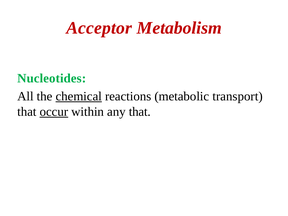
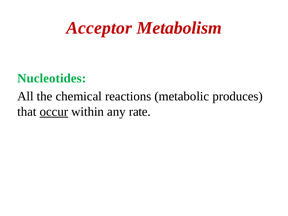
chemical underline: present -> none
transport: transport -> produces
any that: that -> rate
